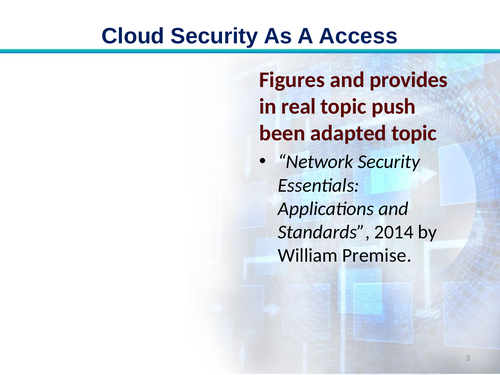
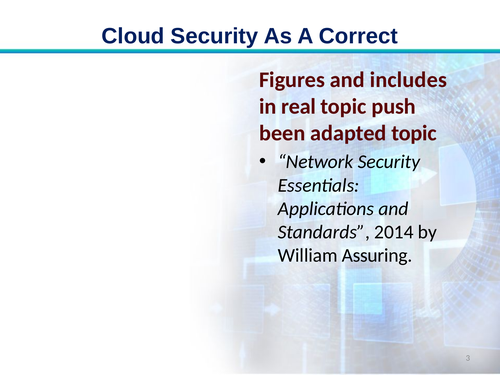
Access: Access -> Correct
provides: provides -> includes
Premise: Premise -> Assuring
